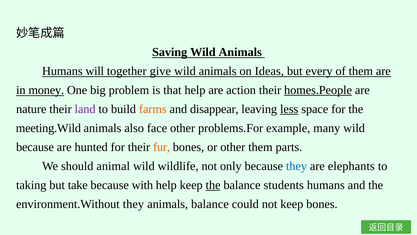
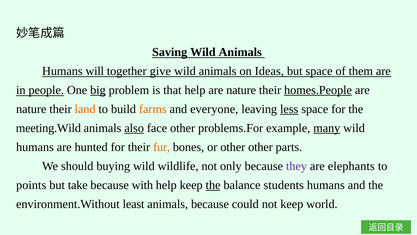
but every: every -> space
money: money -> people
big underline: none -> present
action at (241, 90): action -> nature
land colour: purple -> orange
disappear: disappear -> everyone
also underline: none -> present
many underline: none -> present
because at (35, 147): because -> humans
other them: them -> other
animal: animal -> buying
they at (297, 166) colour: blue -> purple
taking: taking -> points
environment.Without they: they -> least
animals balance: balance -> because
keep bones: bones -> world
